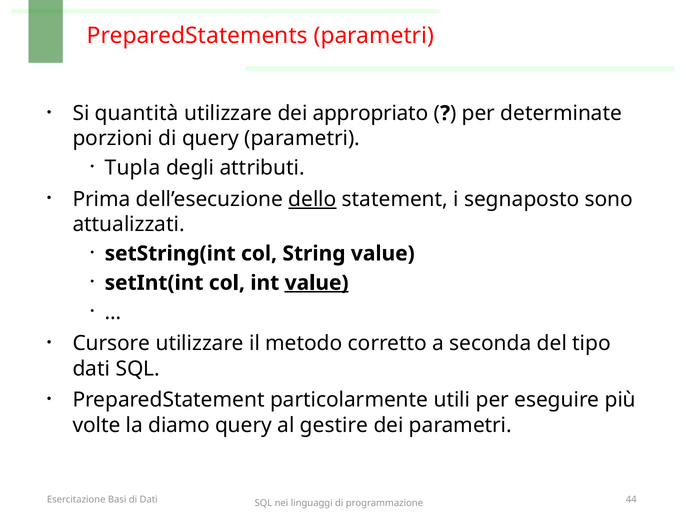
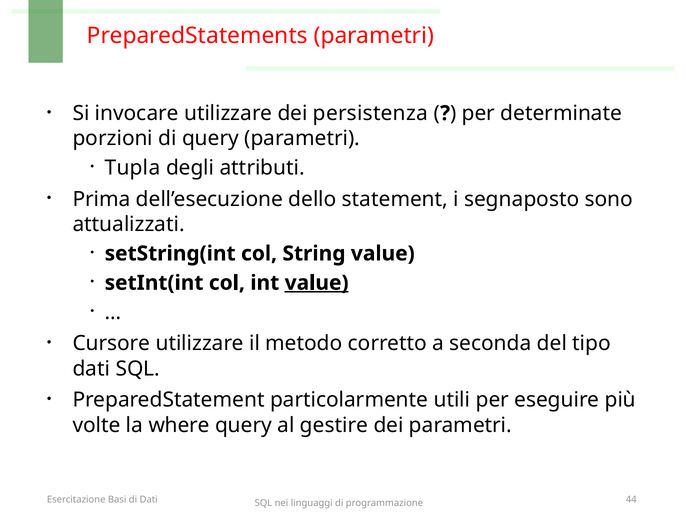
quantità: quantità -> invocare
appropriato: appropriato -> persistenza
dello underline: present -> none
diamo: diamo -> where
